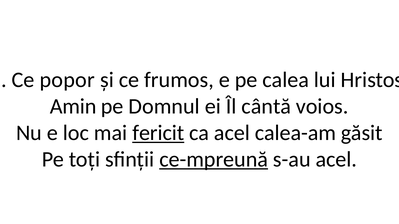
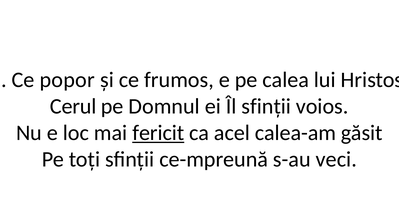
Amin: Amin -> Cerul
Îl cântă: cântă -> sfinții
ce-mpreună underline: present -> none
s-au acel: acel -> veci
